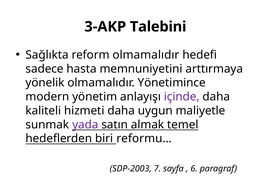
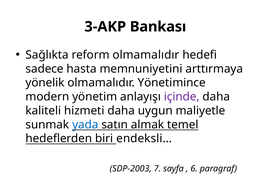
Talebini: Talebini -> Bankası
yada colour: purple -> blue
reformu…: reformu… -> endeksli…
